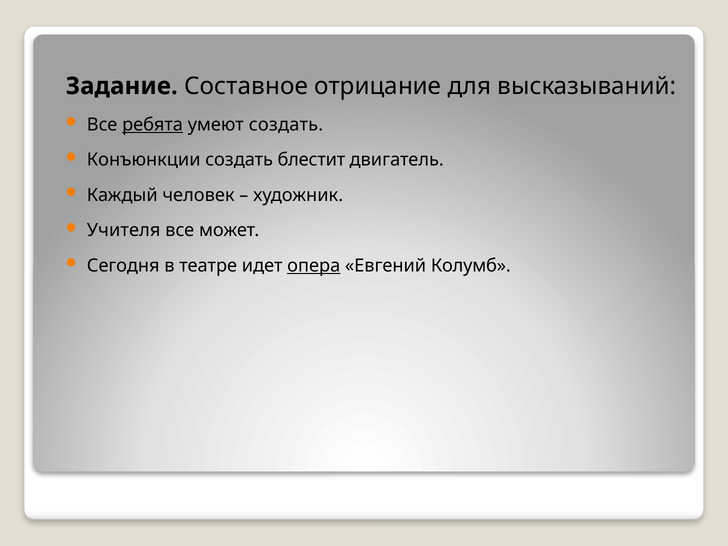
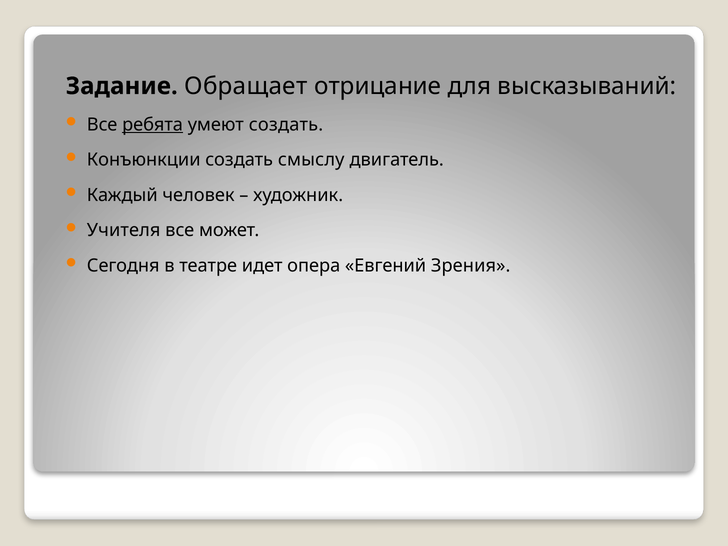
Составное: Составное -> Обращает
блестит: блестит -> смыслу
опера underline: present -> none
Колумб: Колумб -> Зрения
